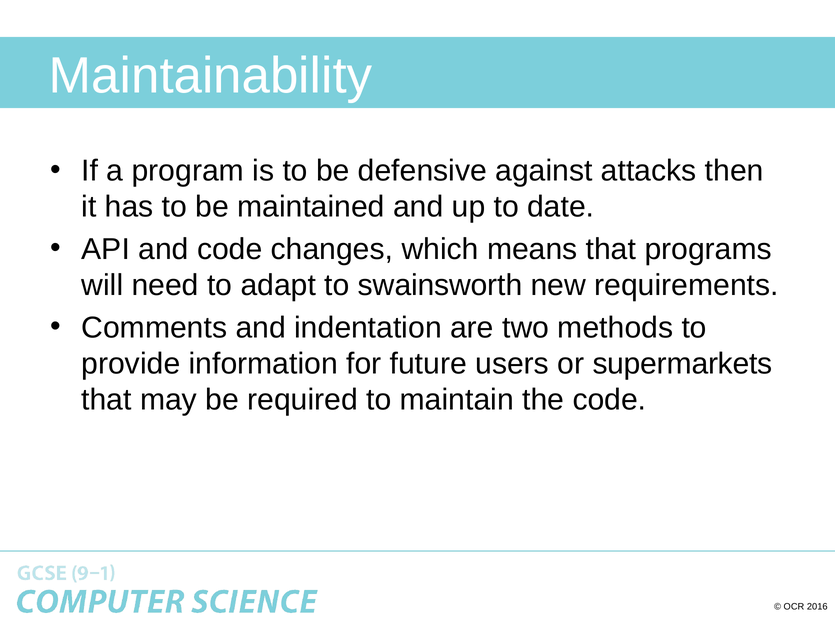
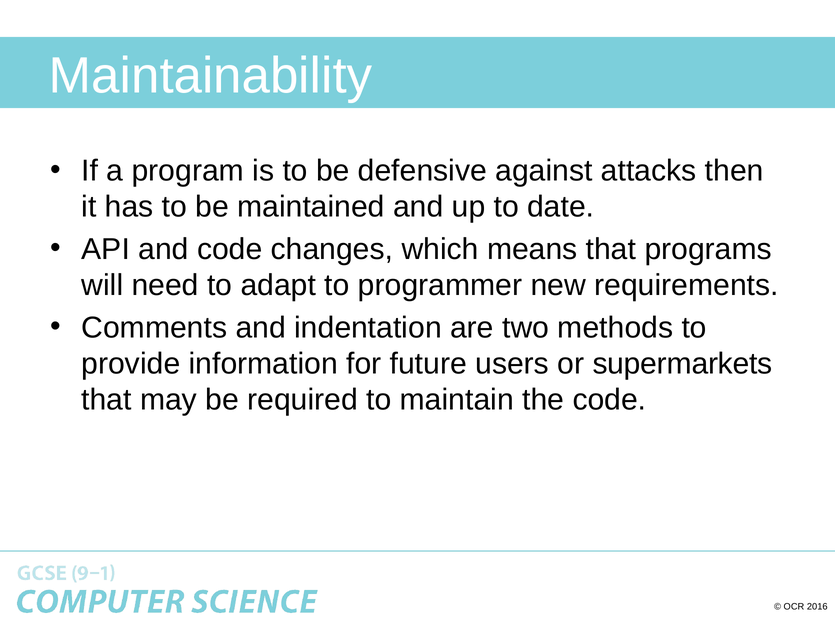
swainsworth: swainsworth -> programmer
